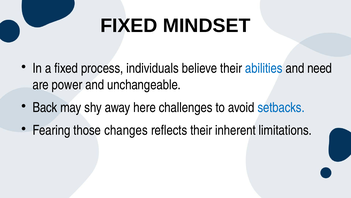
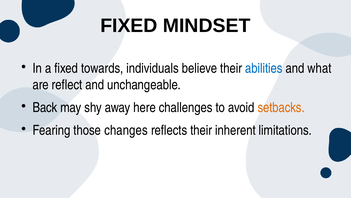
process: process -> towards
need: need -> what
power: power -> reflect
setbacks colour: blue -> orange
